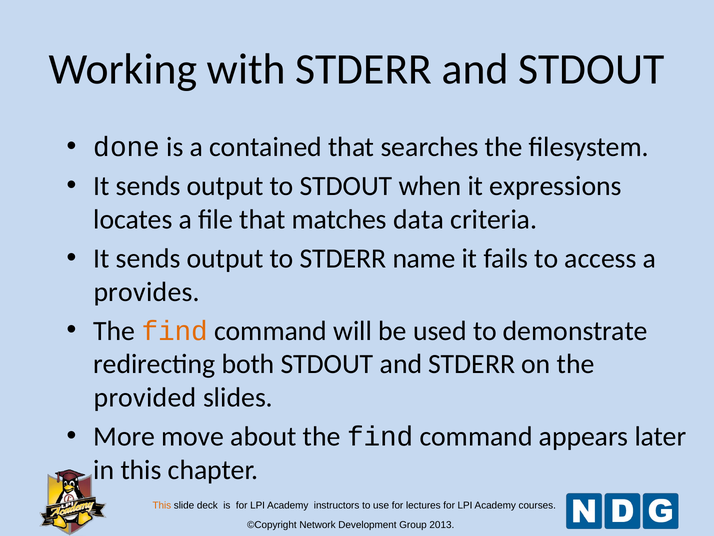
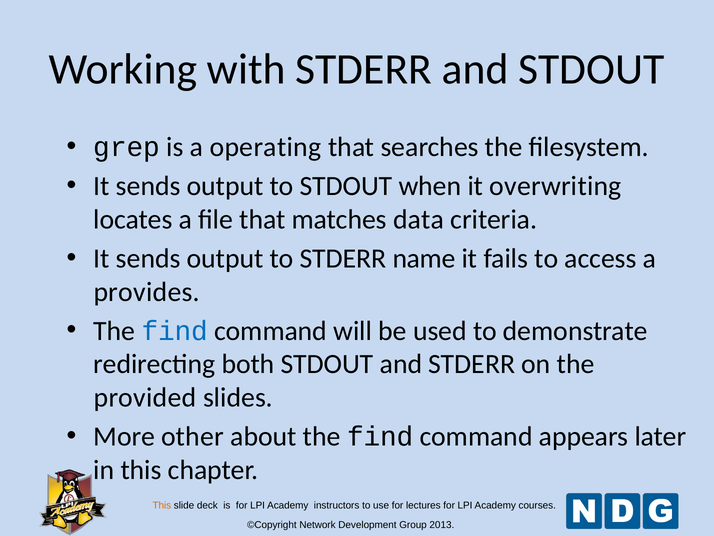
done: done -> grep
contained: contained -> operating
expressions: expressions -> overwriting
find at (175, 331) colour: orange -> blue
move: move -> other
